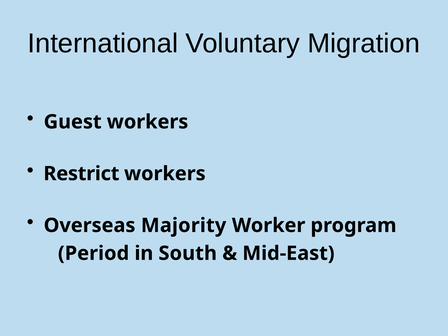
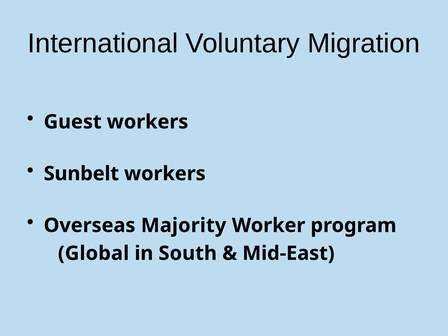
Restrict: Restrict -> Sunbelt
Period: Period -> Global
